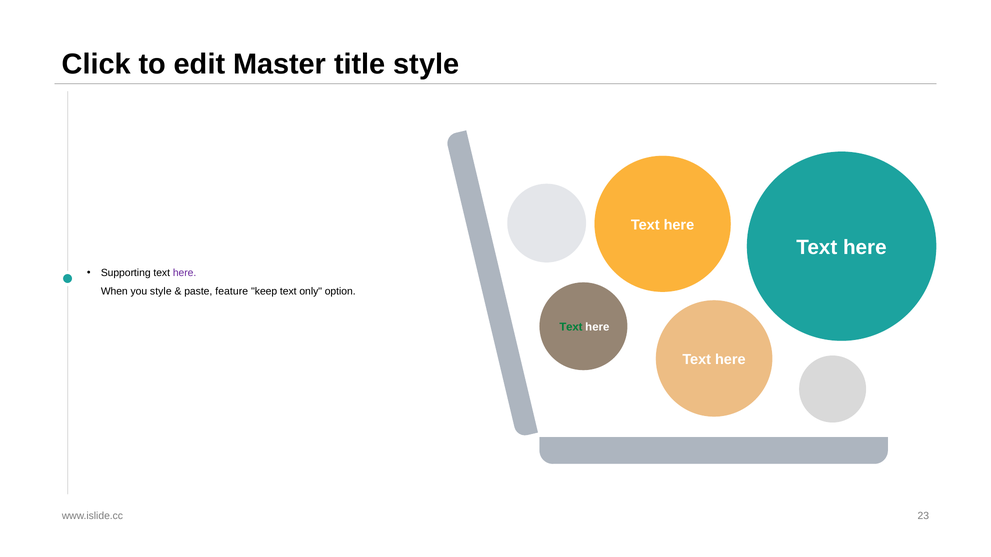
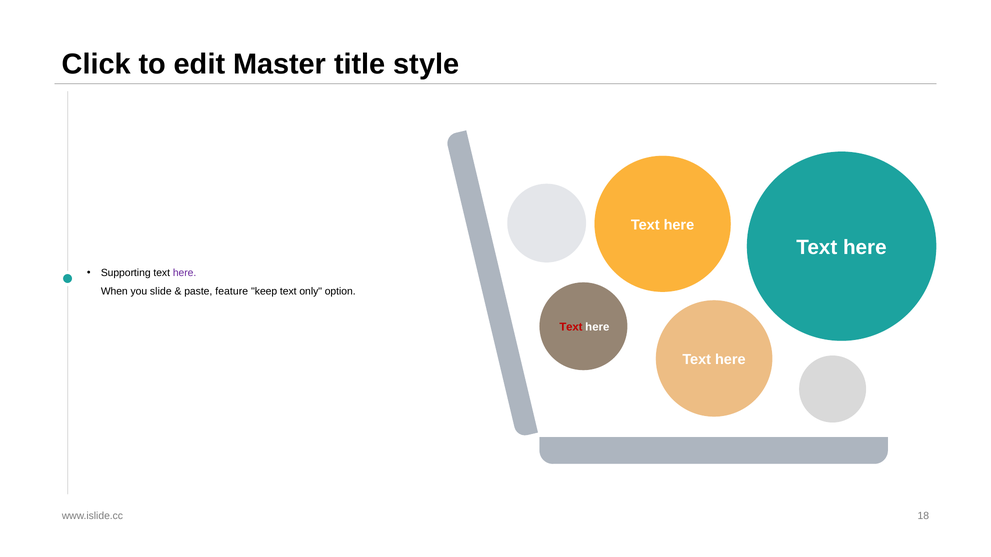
you style: style -> slide
Text at (571, 327) colour: green -> red
23: 23 -> 18
